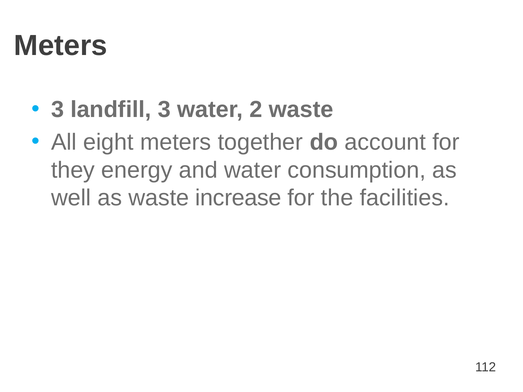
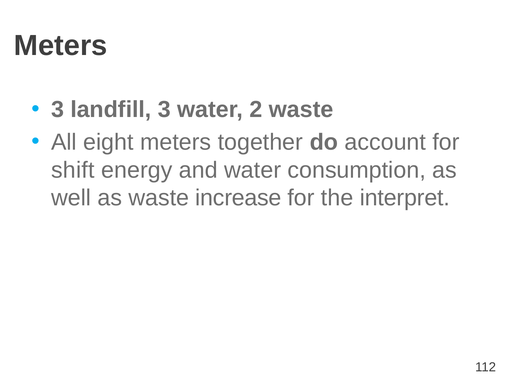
they: they -> shift
facilities: facilities -> interpret
